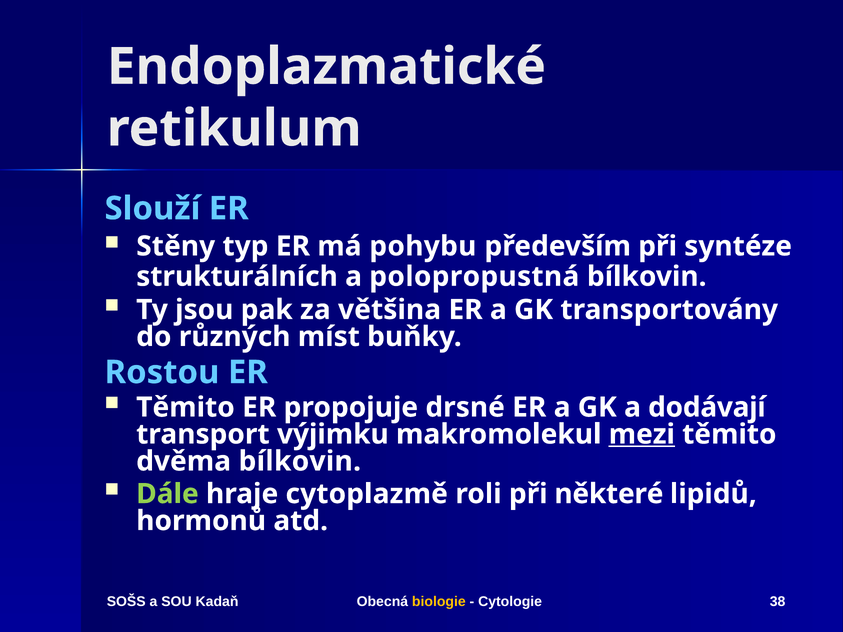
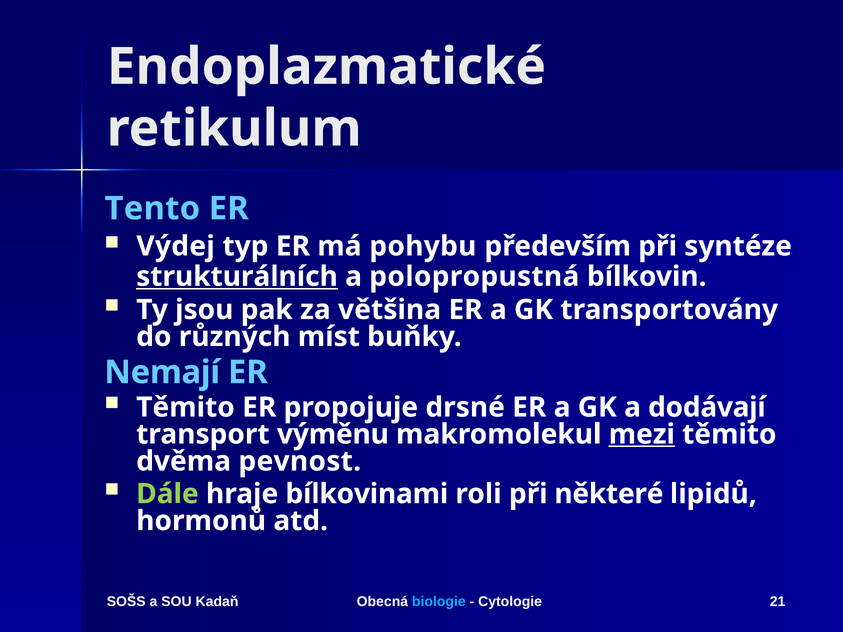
Slouží: Slouží -> Tento
Stěny: Stěny -> Výdej
strukturálních underline: none -> present
Rostou: Rostou -> Nemají
výjimku: výjimku -> výměnu
dvěma bílkovin: bílkovin -> pevnost
cytoplazmě: cytoplazmě -> bílkovinami
biologie colour: yellow -> light blue
38: 38 -> 21
